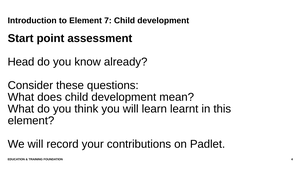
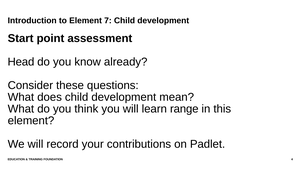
learnt: learnt -> range
